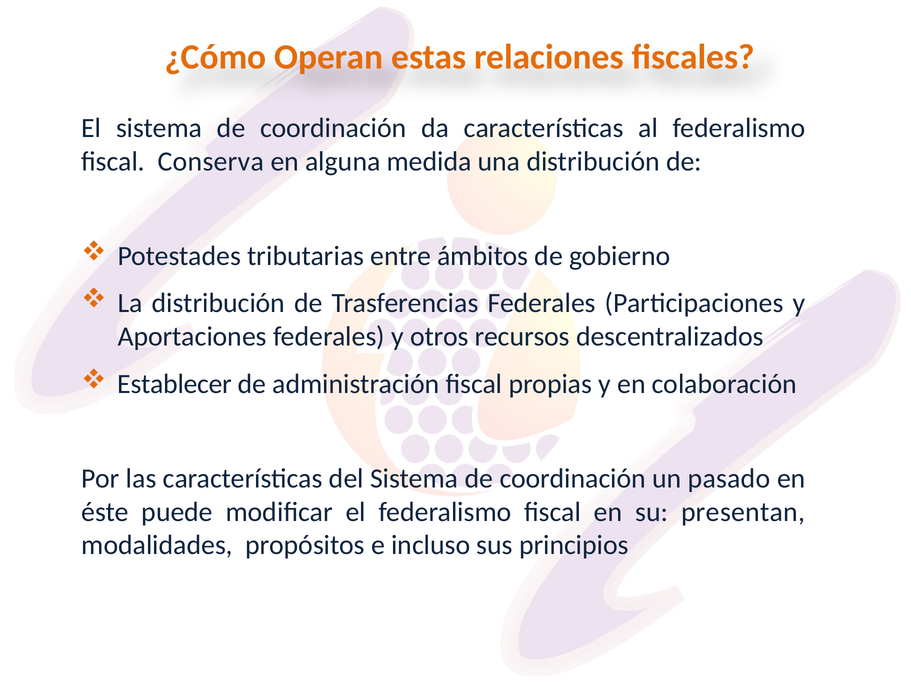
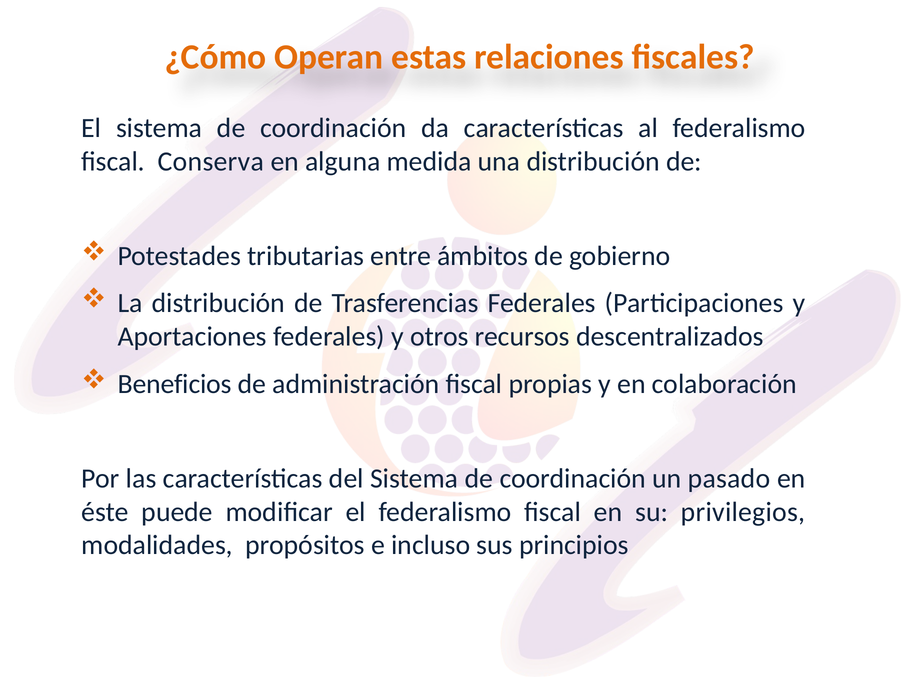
Establecer: Establecer -> Beneficios
presentan: presentan -> privilegios
